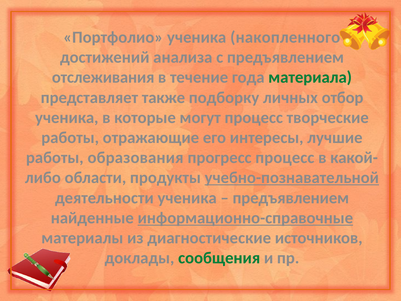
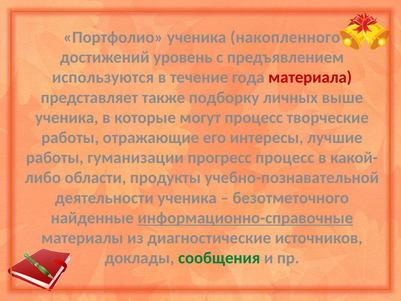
анализа: анализа -> уровень
отслеживания: отслеживания -> используются
материала colour: green -> red
отбор: отбор -> выше
образования: образования -> гуманизации
учебно-познавательной underline: present -> none
предъявлением at (291, 198): предъявлением -> безотметочного
